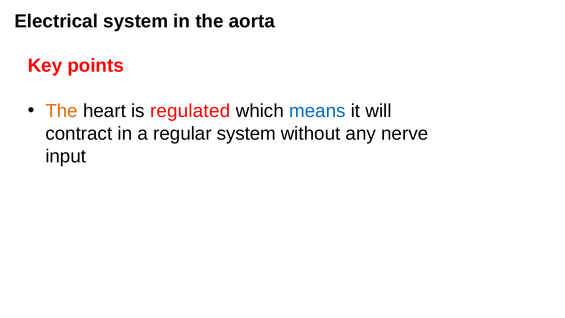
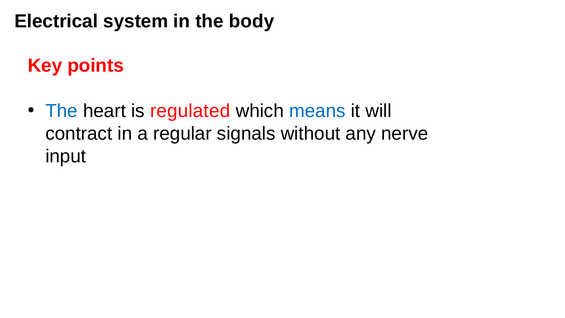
aorta: aorta -> body
The at (62, 111) colour: orange -> blue
regular system: system -> signals
